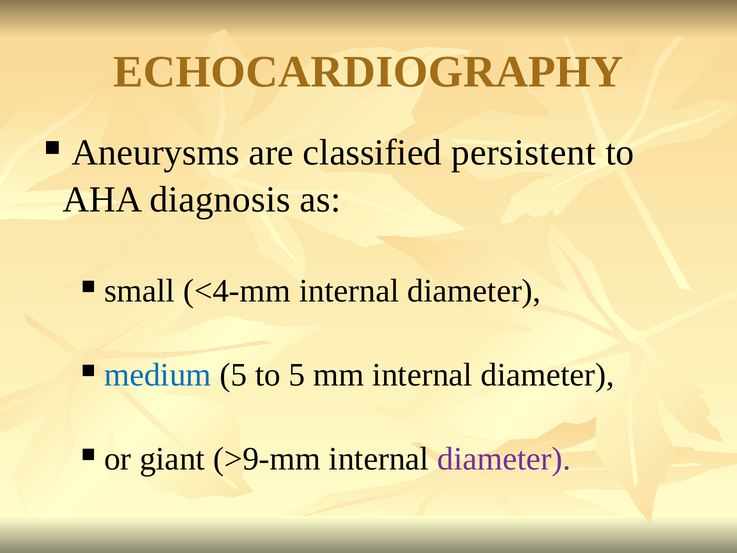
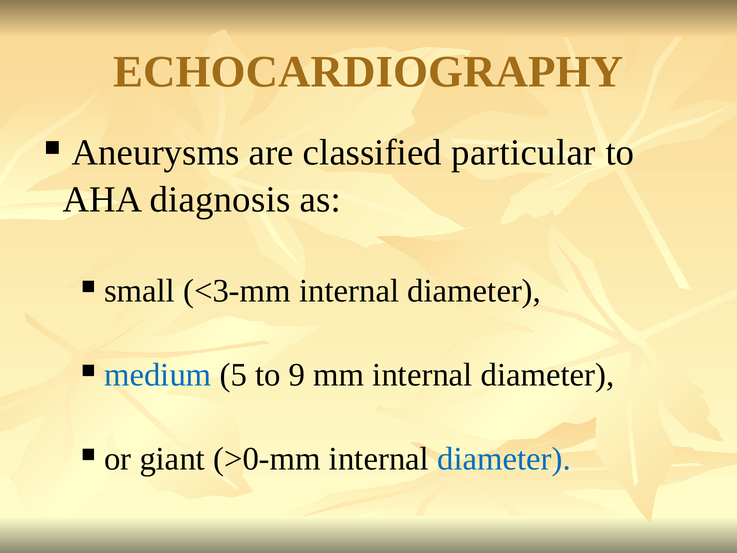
persistent: persistent -> particular
<4-mm: <4-mm -> <3-mm
to 5: 5 -> 9
>9-mm: >9-mm -> >0-mm
diameter at (504, 459) colour: purple -> blue
